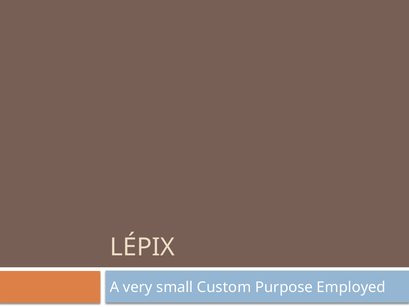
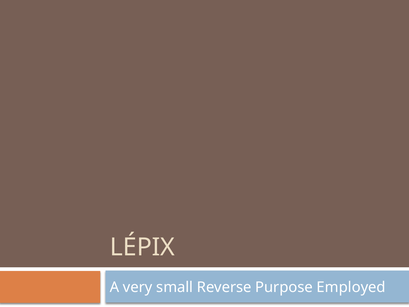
Custom: Custom -> Reverse
